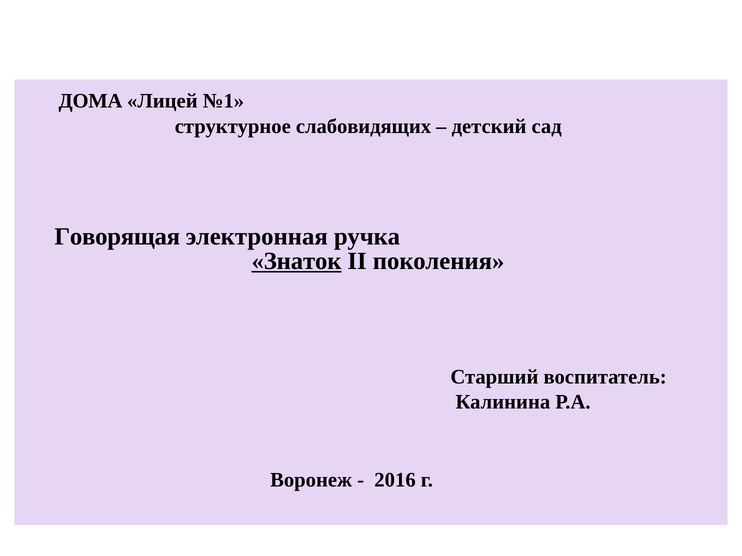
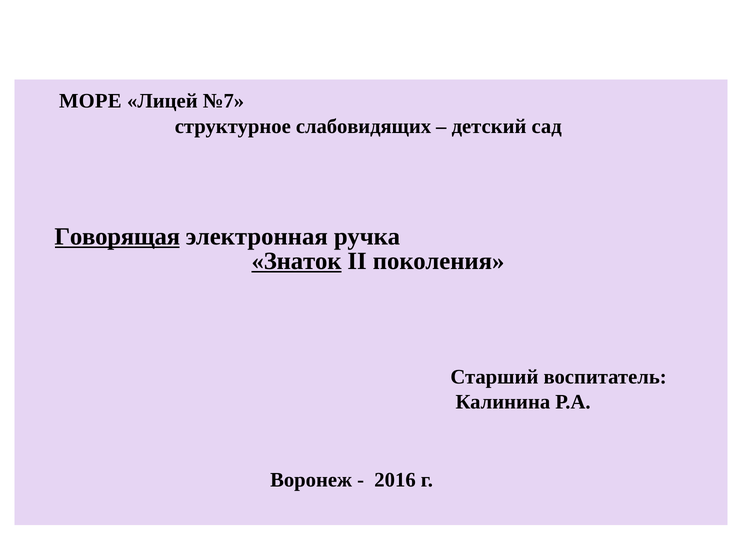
ДОМА: ДОМА -> МОРЕ
№1: №1 -> №7
Говорящая underline: none -> present
